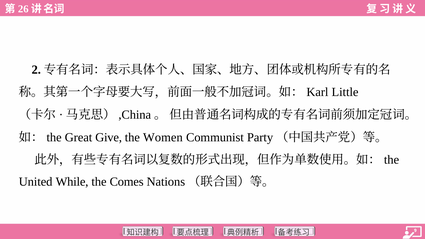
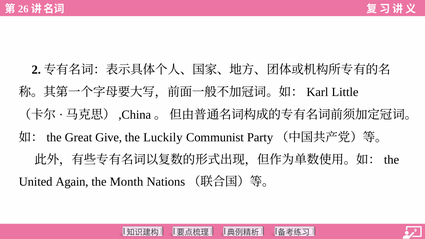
Women: Women -> Luckily
While: While -> Again
Comes: Comes -> Month
